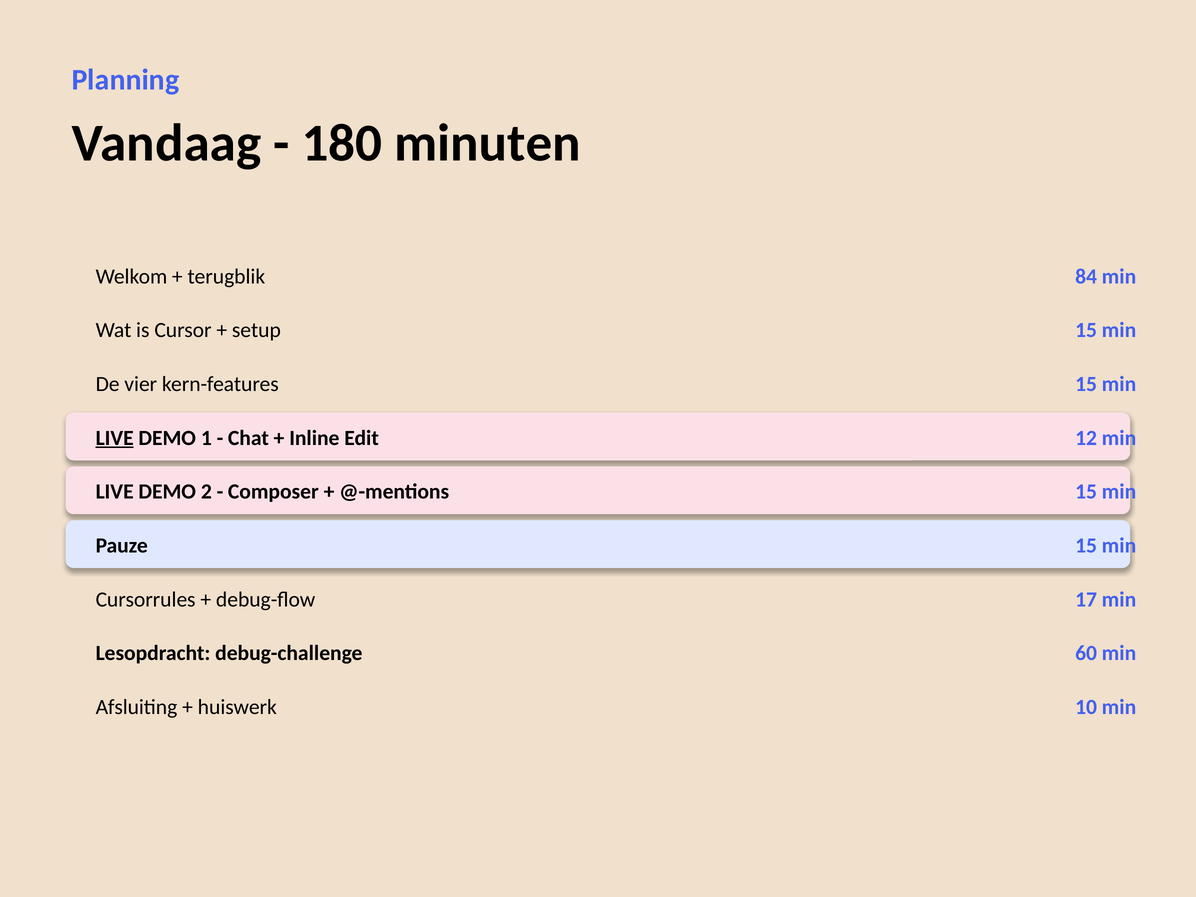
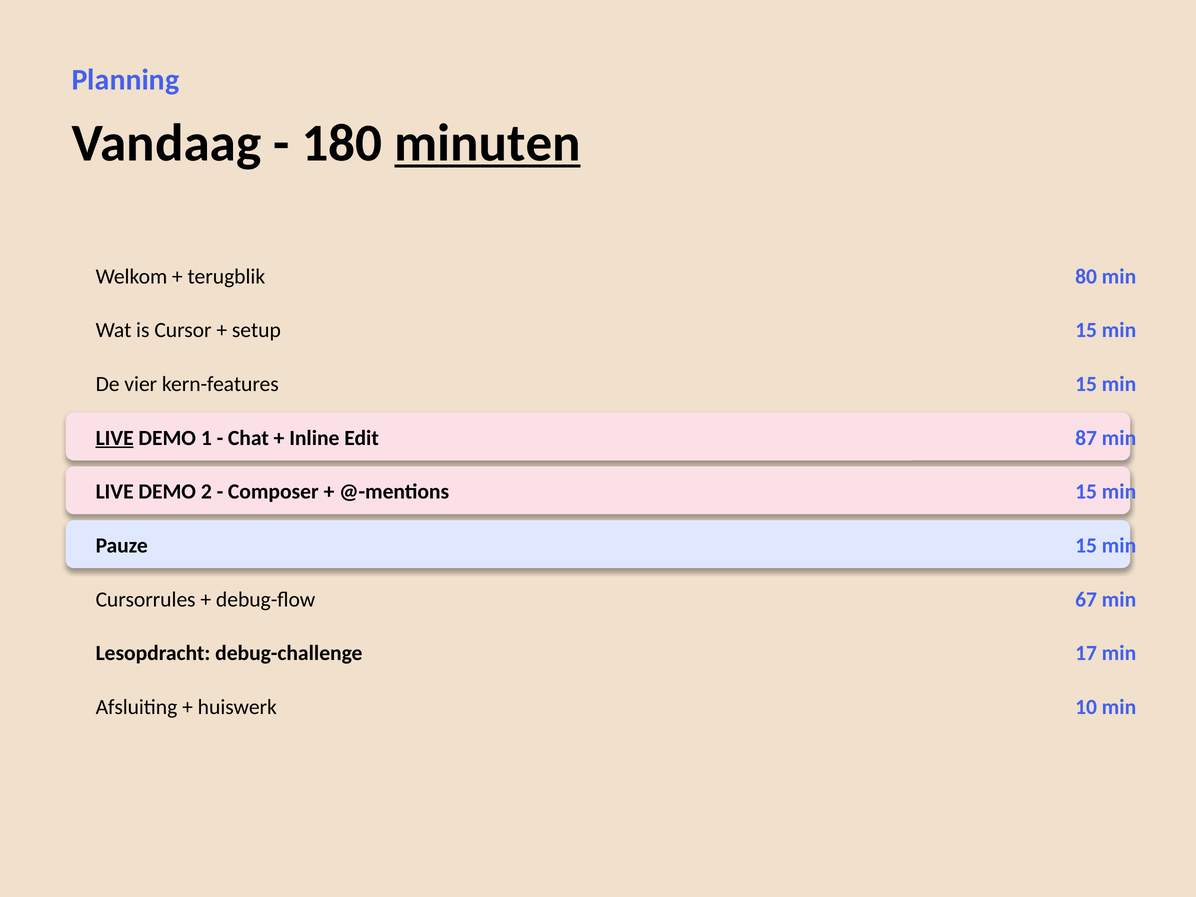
minuten underline: none -> present
84: 84 -> 80
12: 12 -> 87
17: 17 -> 67
60: 60 -> 17
